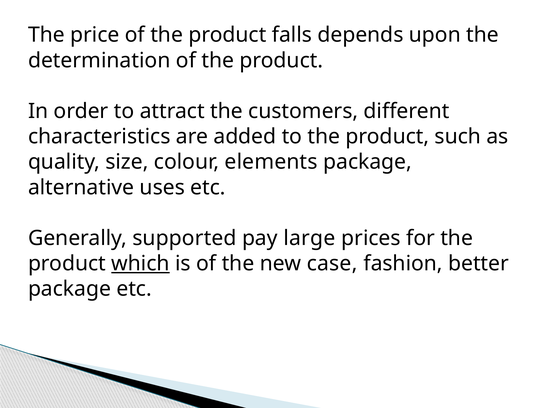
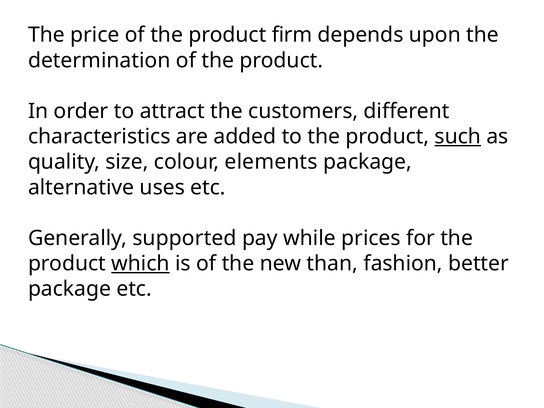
falls: falls -> firm
such underline: none -> present
large: large -> while
case: case -> than
